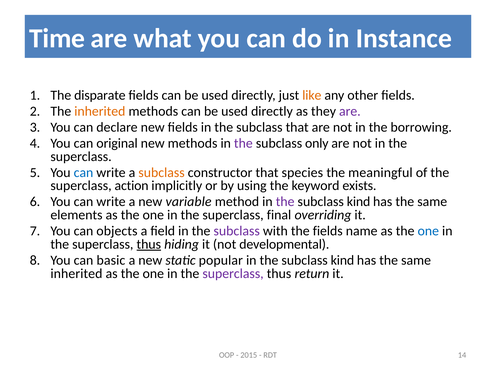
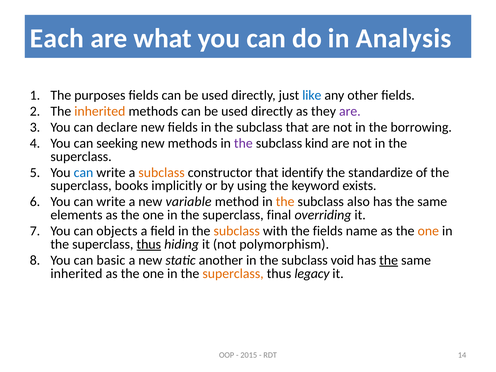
Time: Time -> Each
Instance: Instance -> Analysis
disparate: disparate -> purposes
like colour: orange -> blue
original: original -> seeking
only: only -> kind
species: species -> identify
meaningful: meaningful -> standardize
action: action -> books
the at (285, 202) colour: purple -> orange
kind at (359, 202): kind -> also
subclass at (237, 231) colour: purple -> orange
one at (428, 231) colour: blue -> orange
developmental: developmental -> polymorphism
popular: popular -> another
kind at (342, 260): kind -> void
the at (389, 260) underline: none -> present
superclass at (233, 273) colour: purple -> orange
return: return -> legacy
